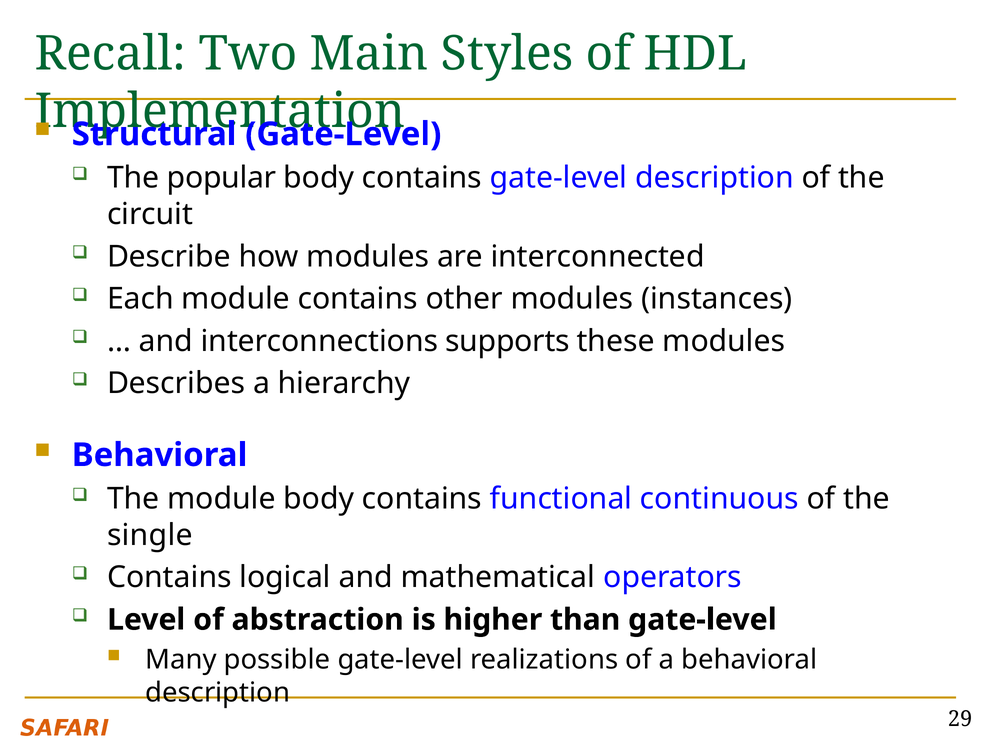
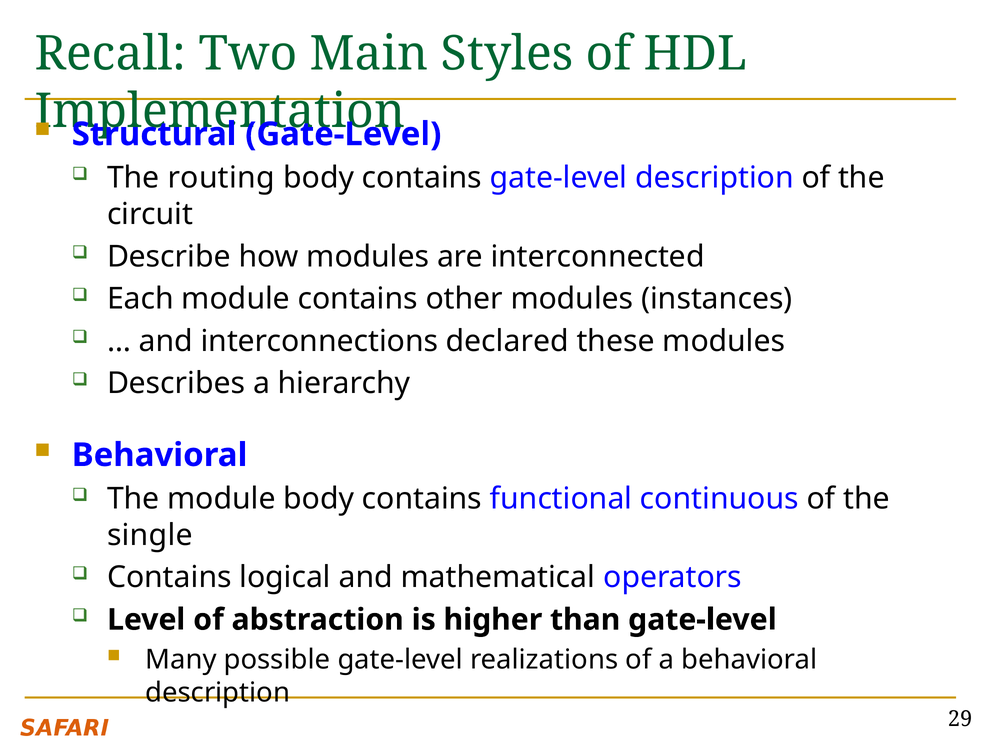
popular: popular -> routing
supports: supports -> declared
